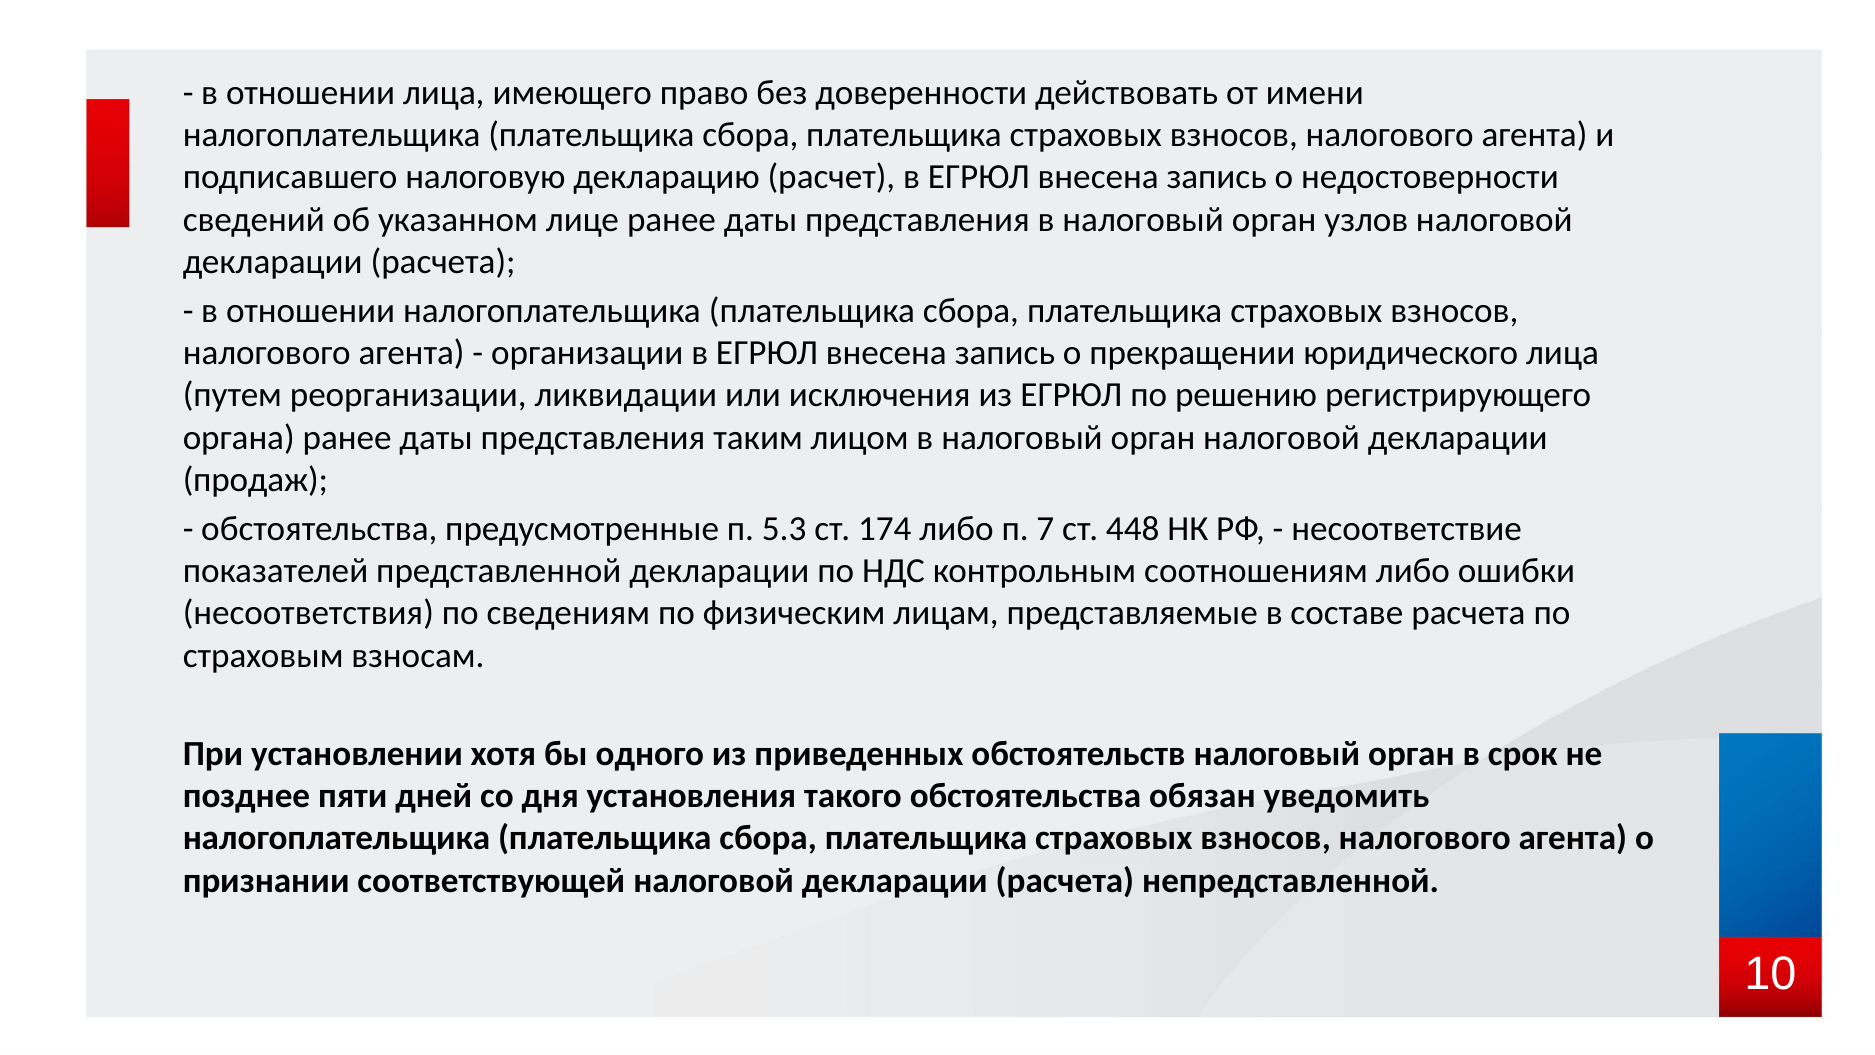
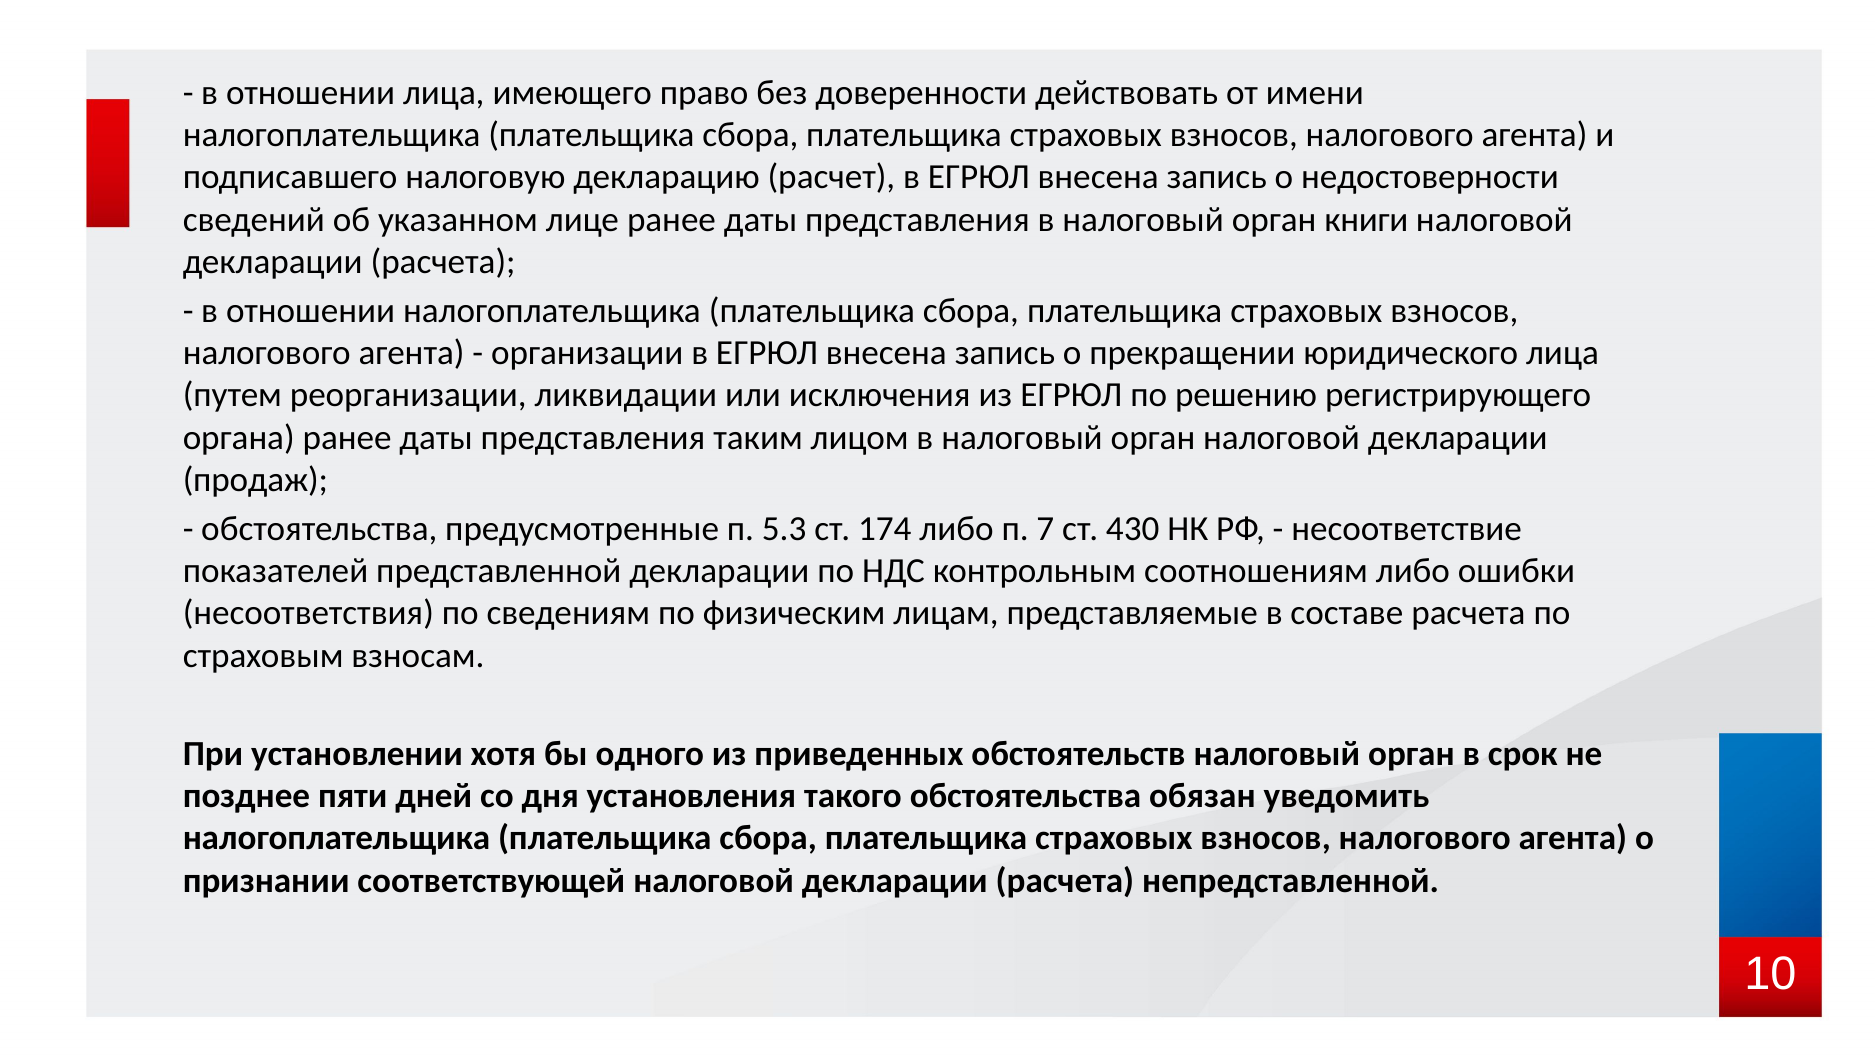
узлов: узлов -> книги
448: 448 -> 430
